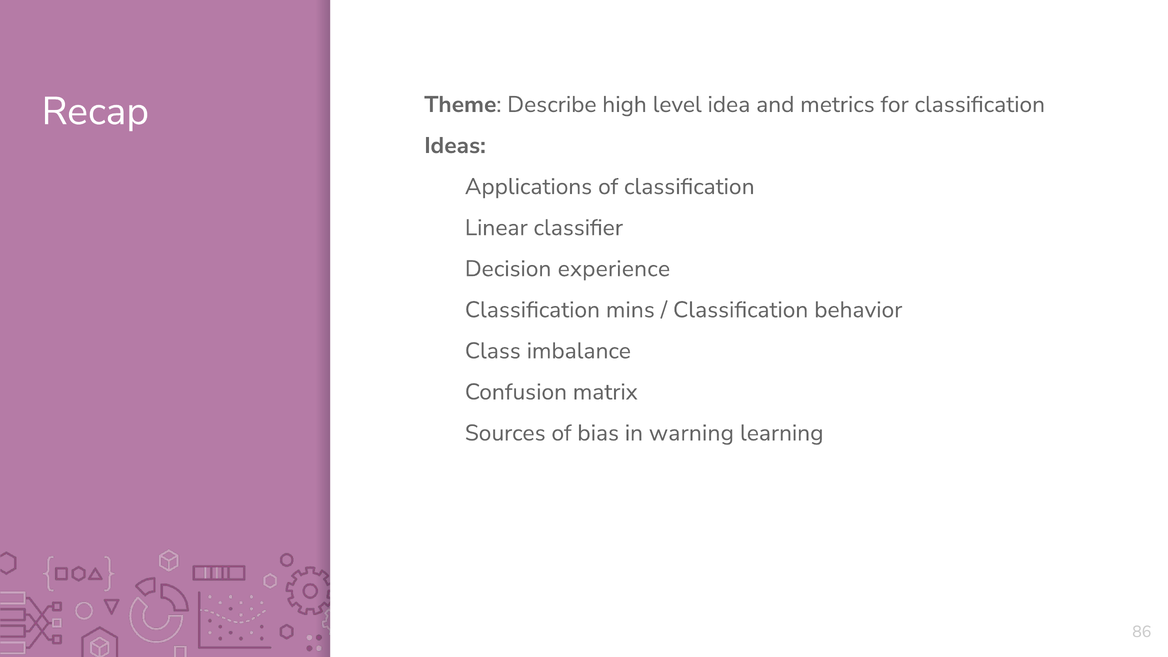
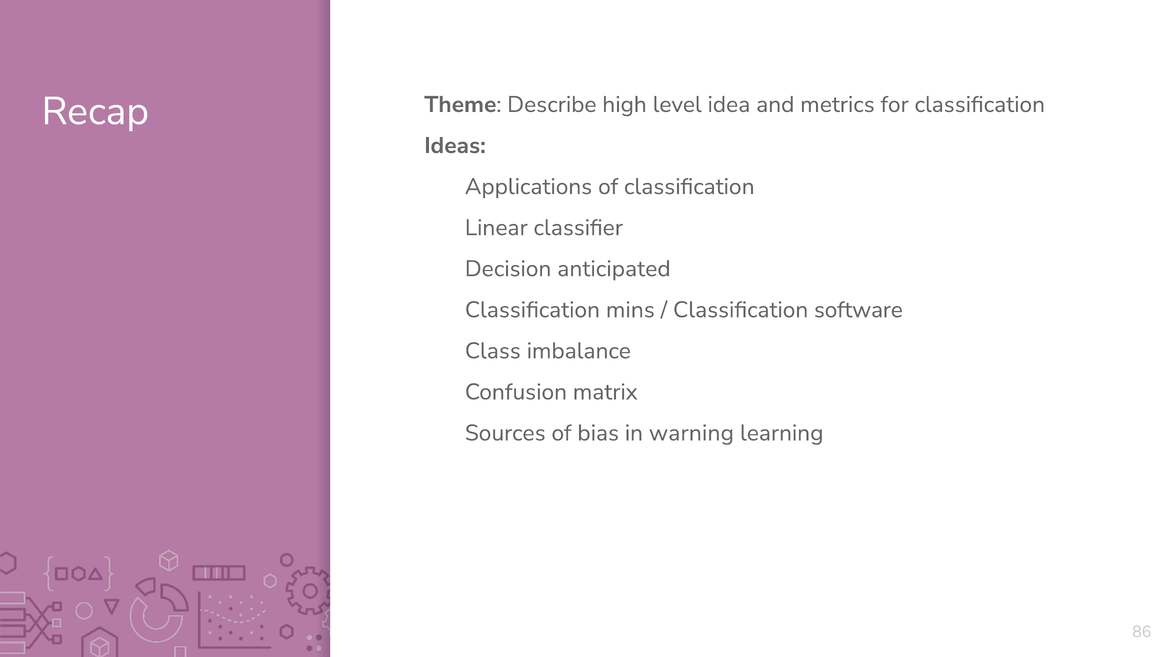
experience: experience -> anticipated
behavior: behavior -> software
